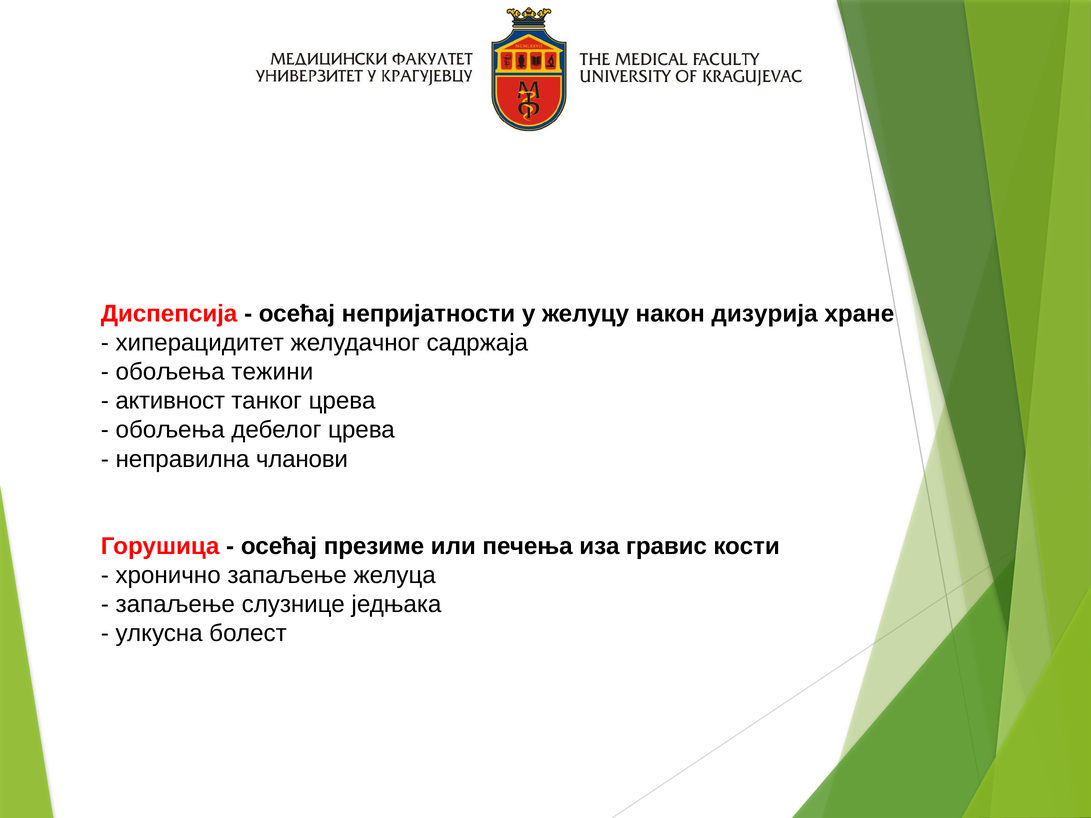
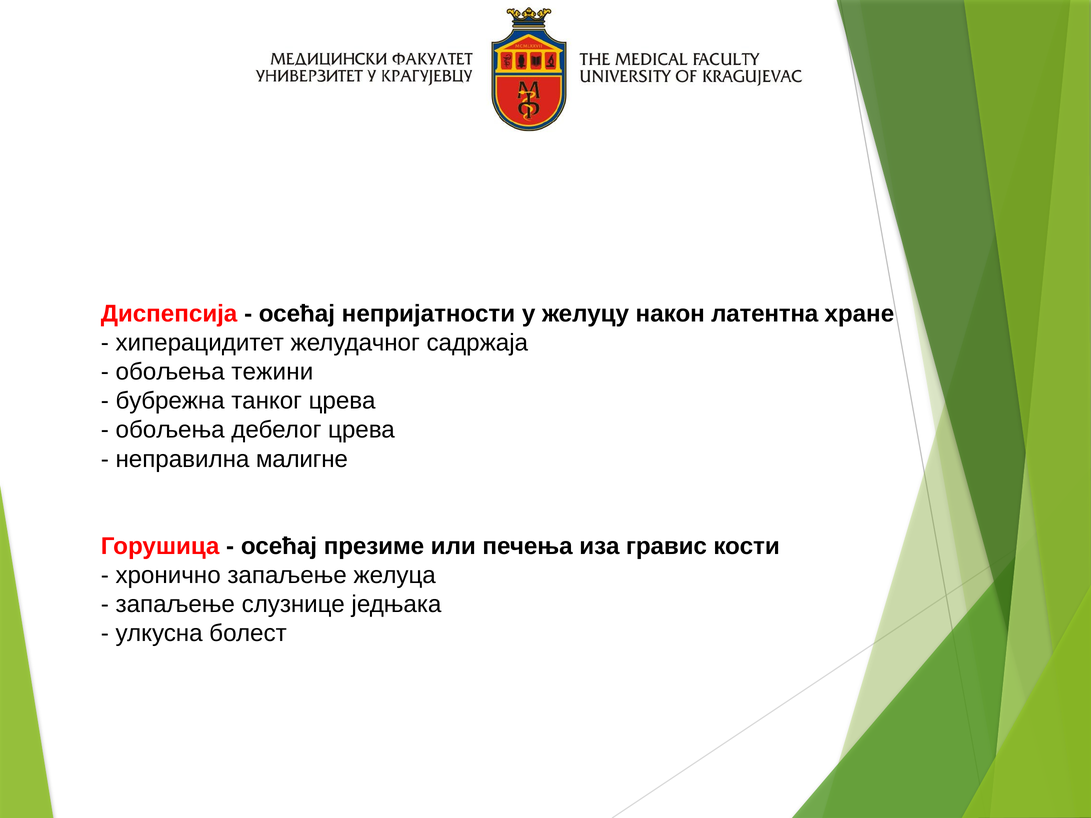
дизурија: дизурија -> латентна
активност: активност -> бубрежна
чланови: чланови -> малигне
